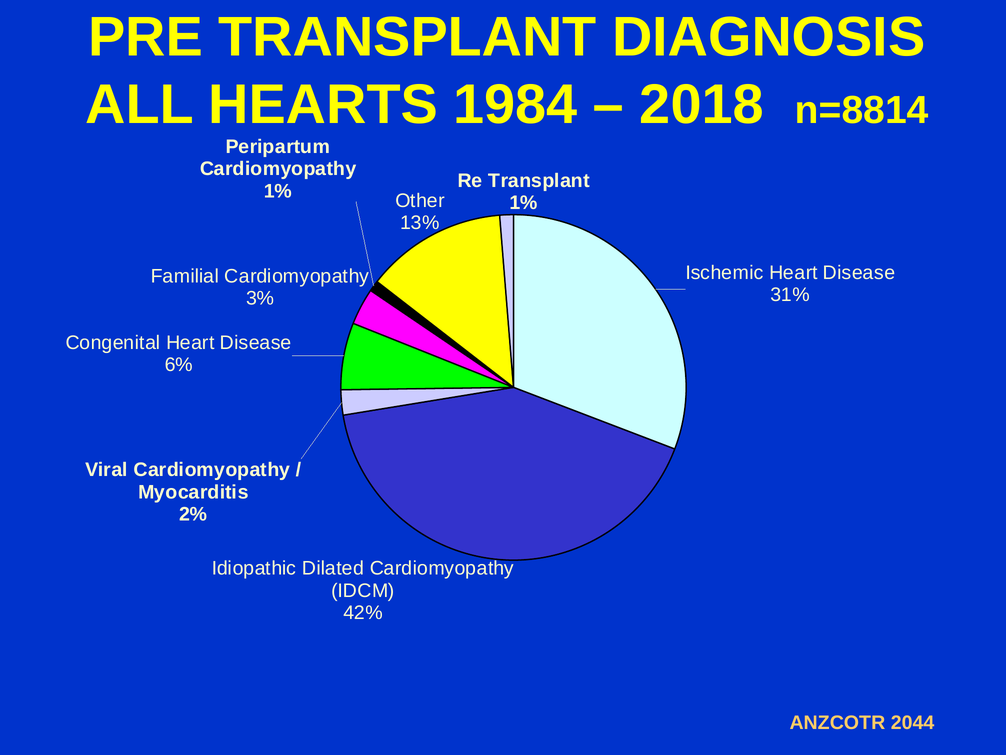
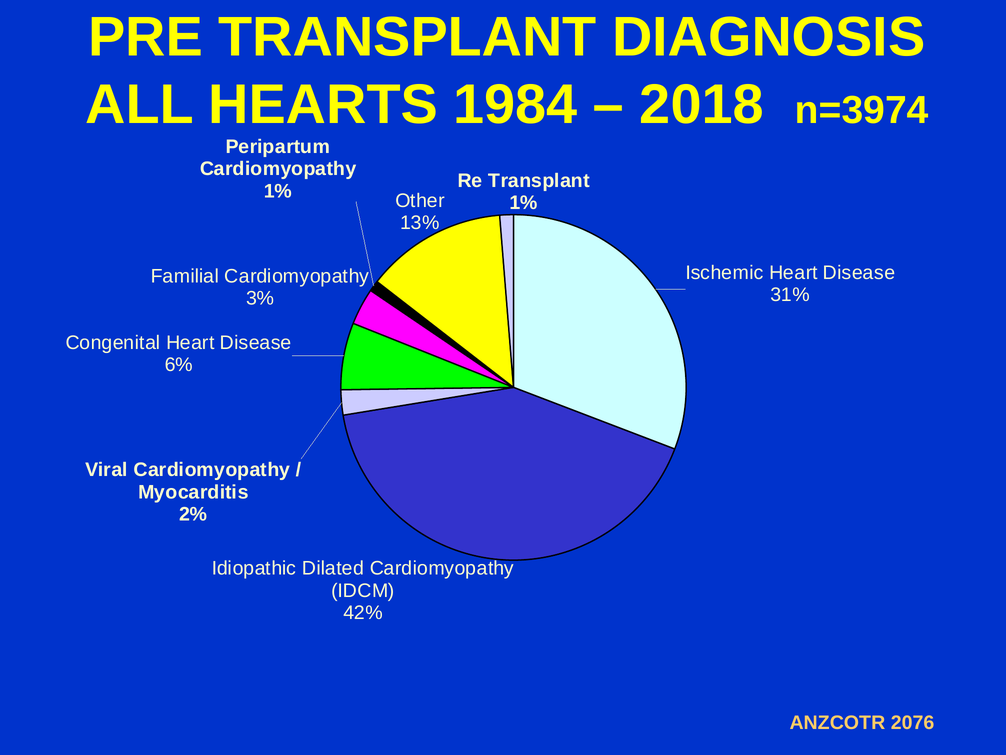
n=8814: n=8814 -> n=3974
2044: 2044 -> 2076
